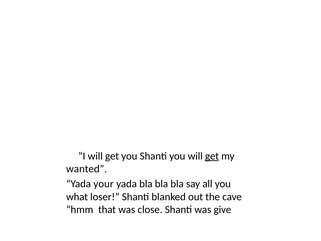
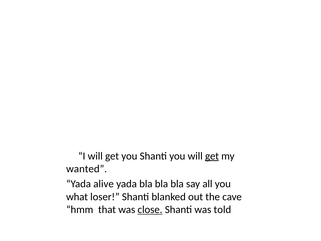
your: your -> alive
close underline: none -> present
give: give -> told
